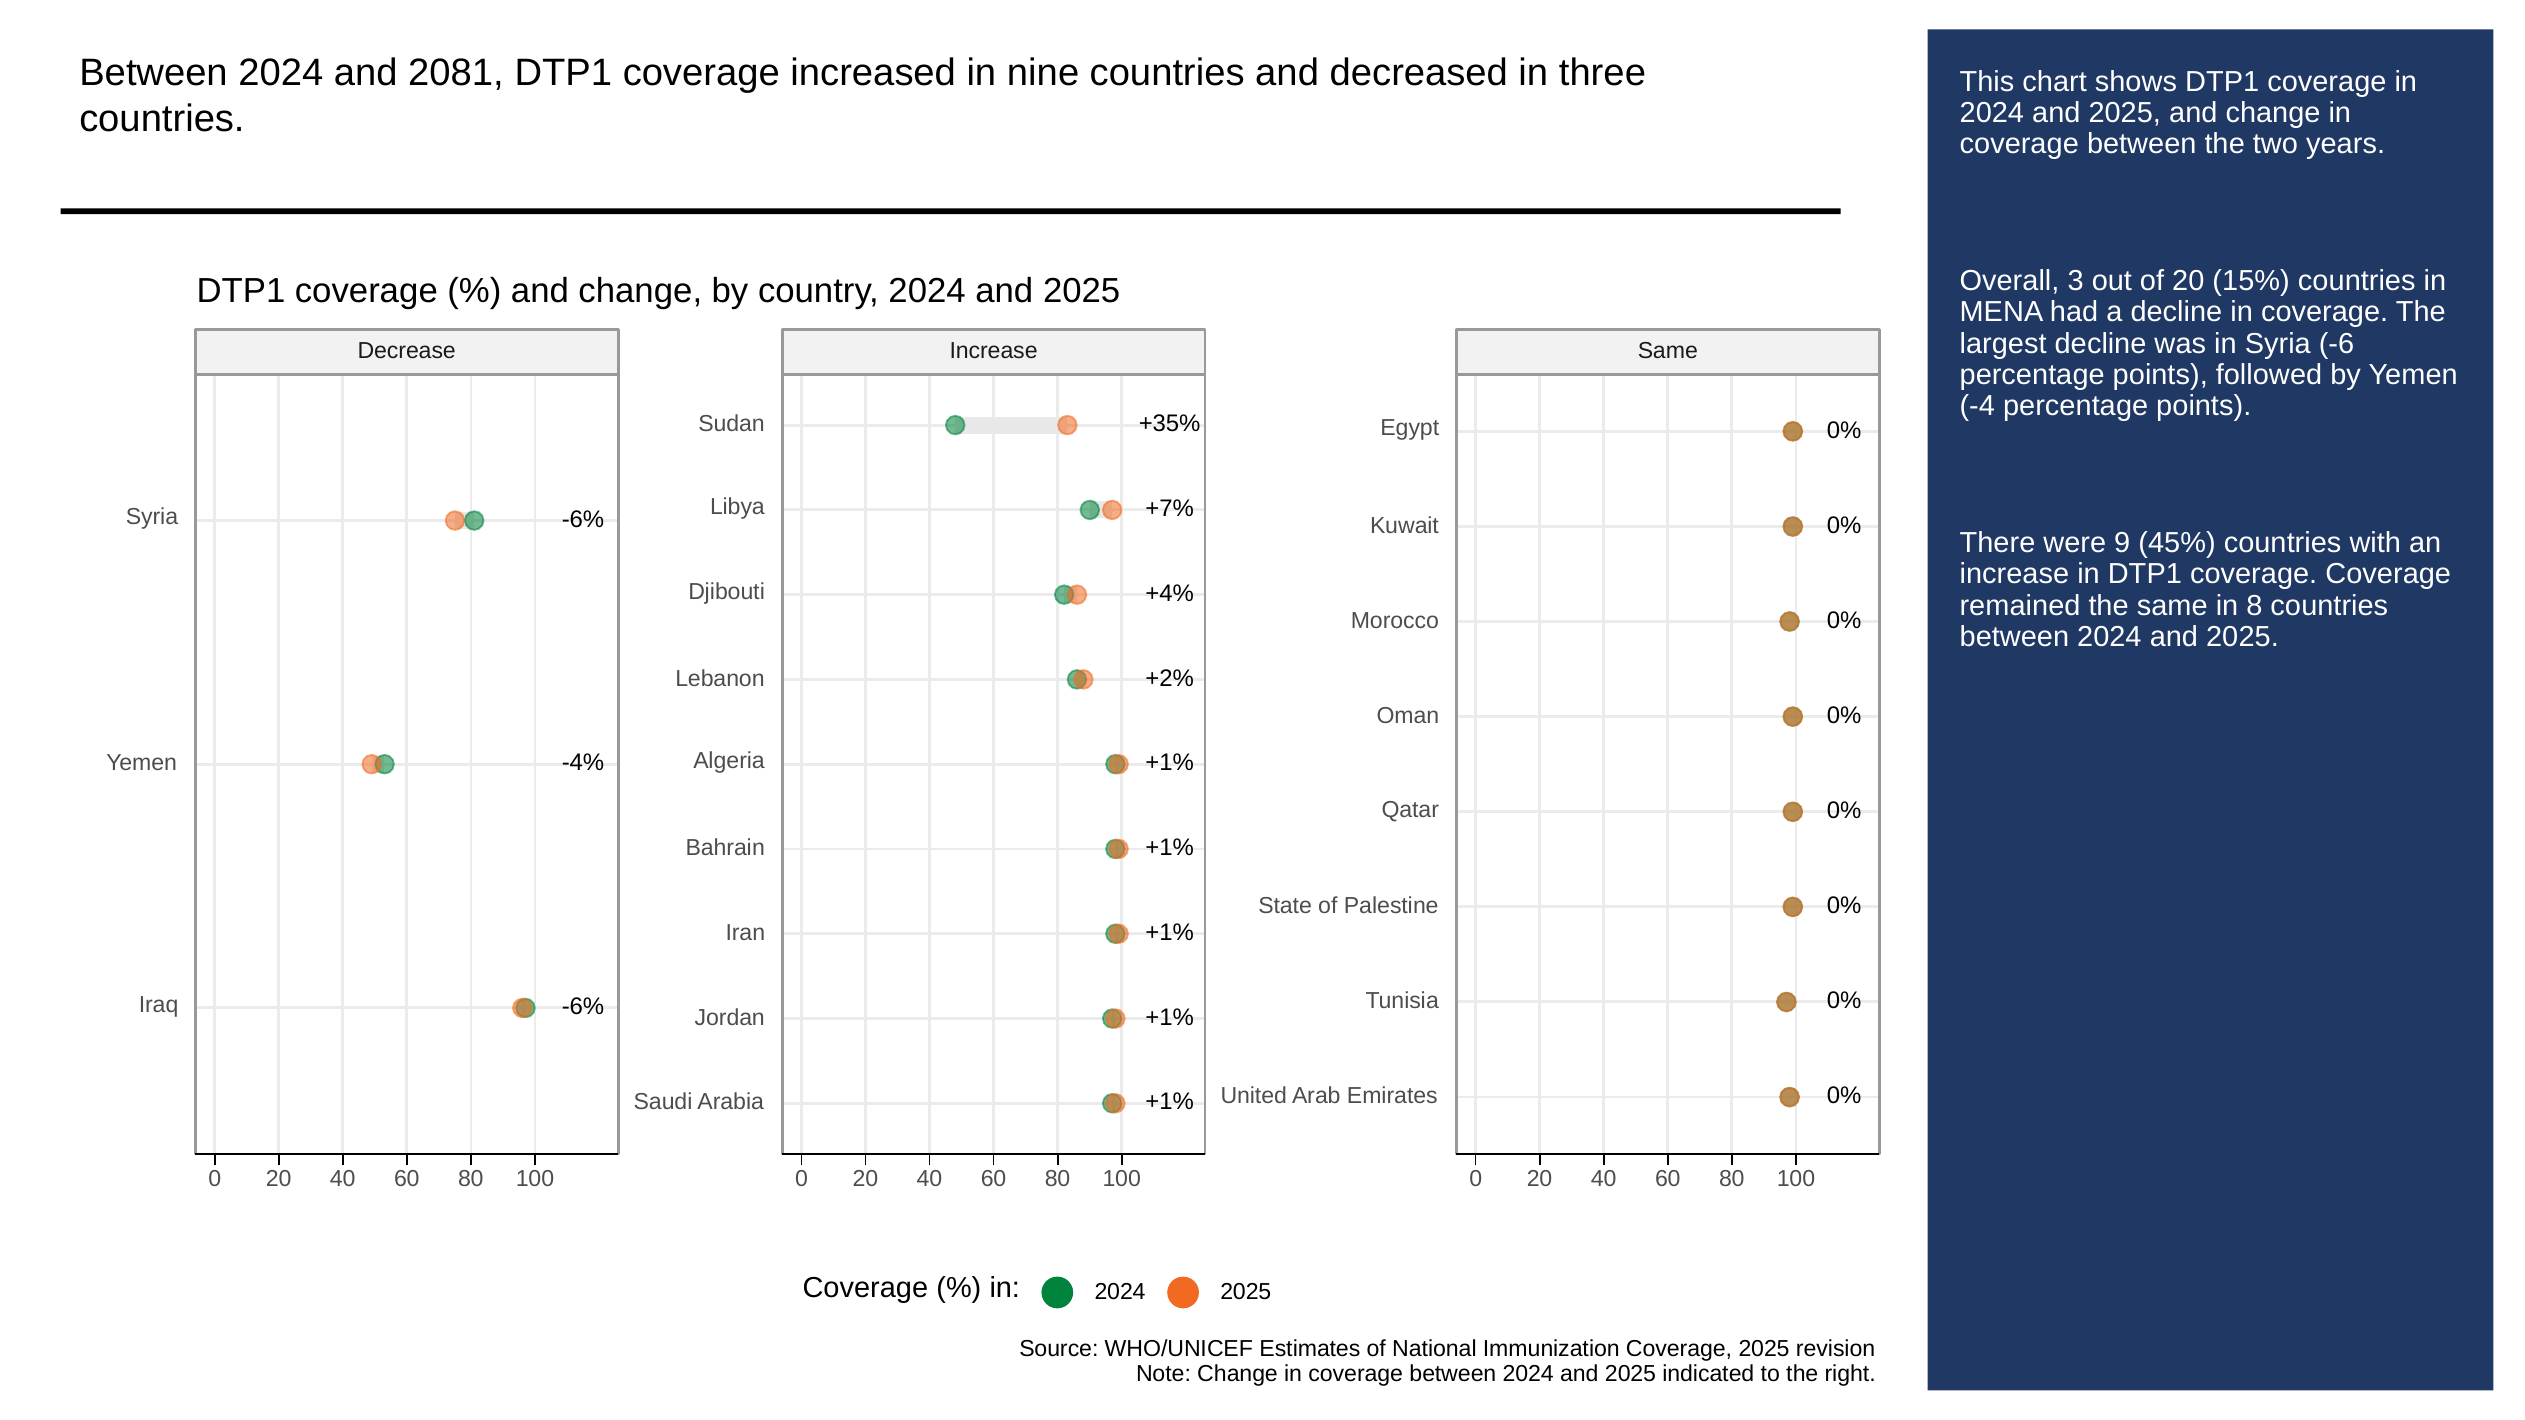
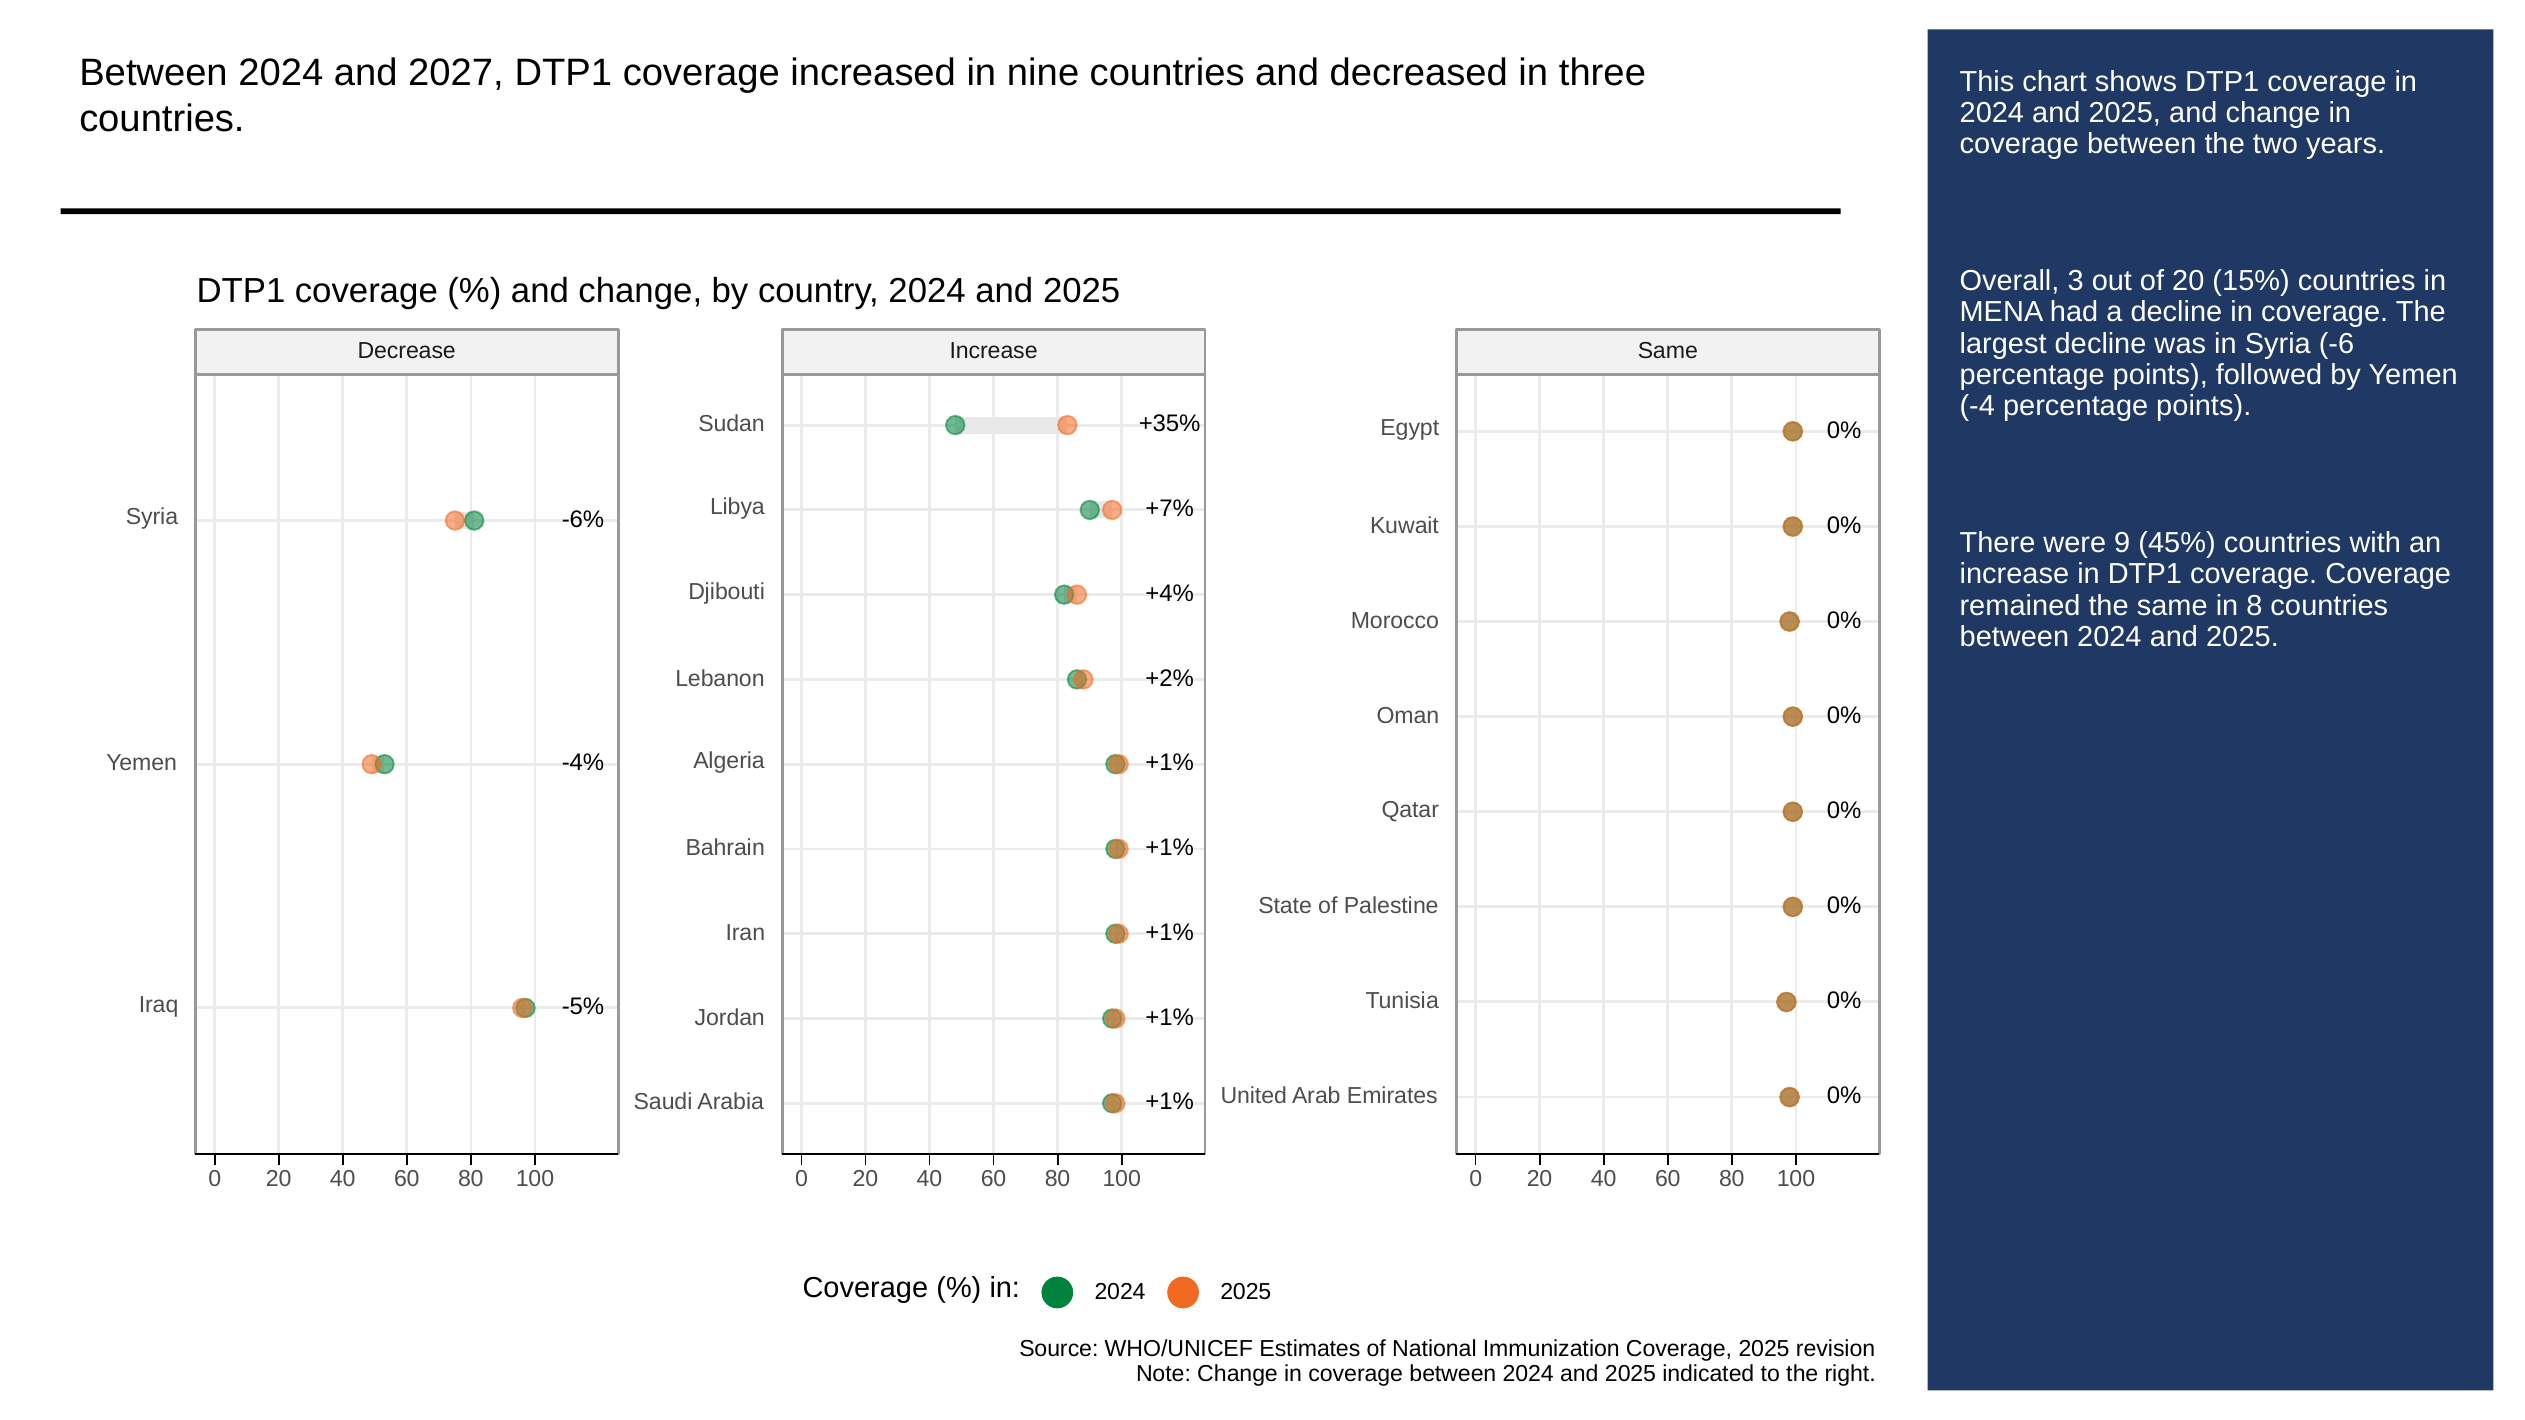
2081: 2081 -> 2027
-6% at (583, 1007): -6% -> -5%
